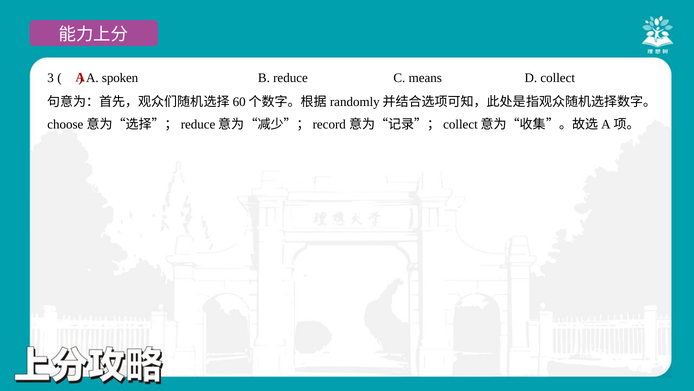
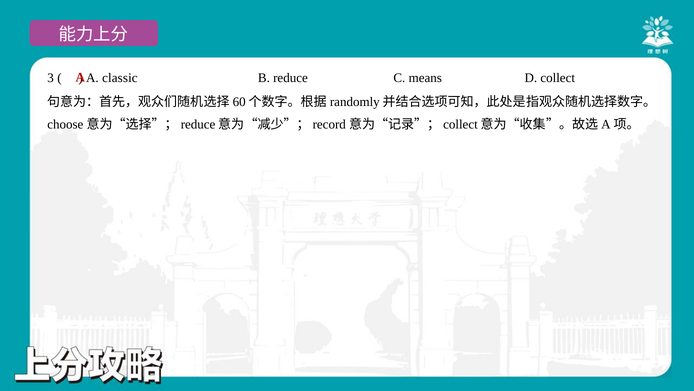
spoken: spoken -> classic
